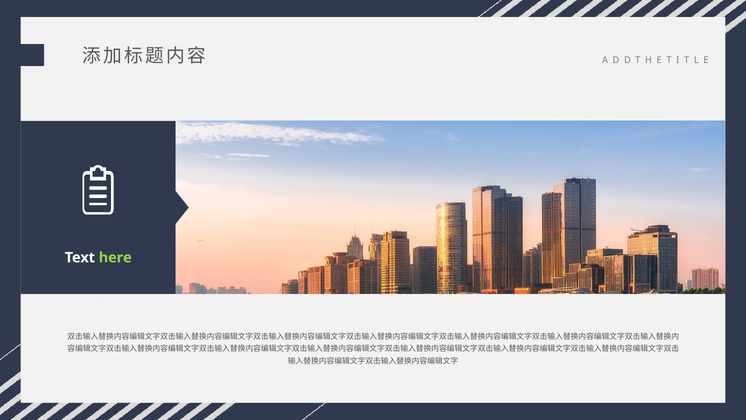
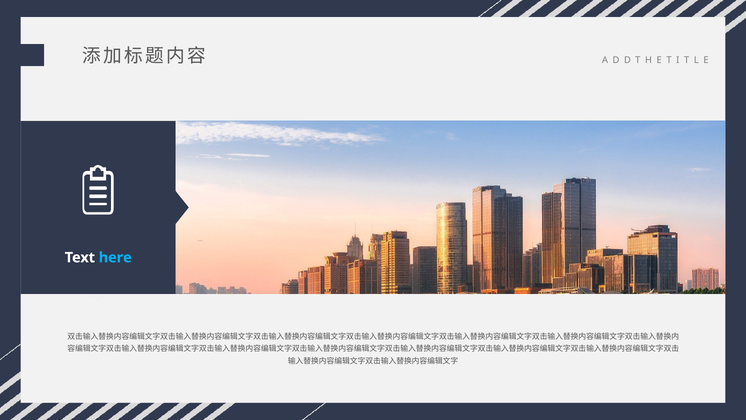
here colour: light green -> light blue
